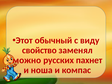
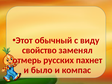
можно: можно -> отмерь
ноша: ноша -> было
